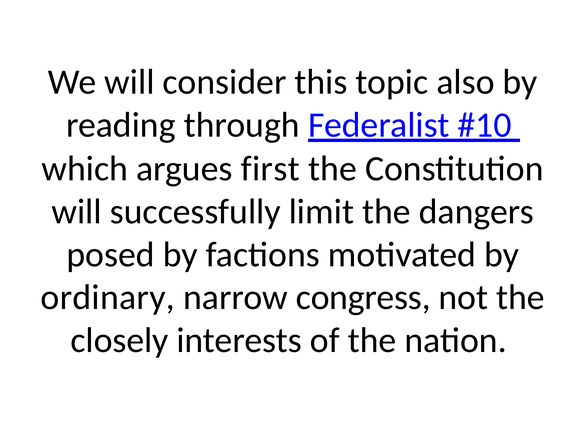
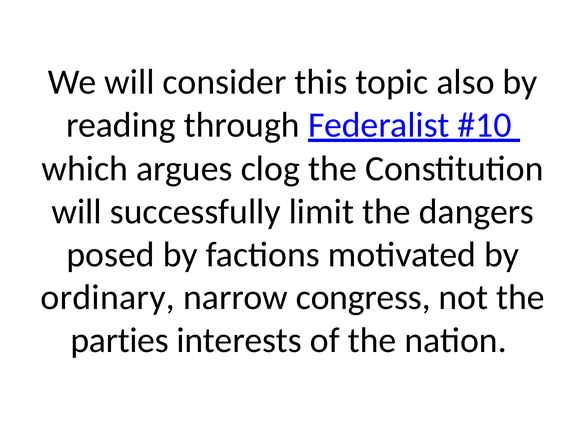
first: first -> clog
closely: closely -> parties
